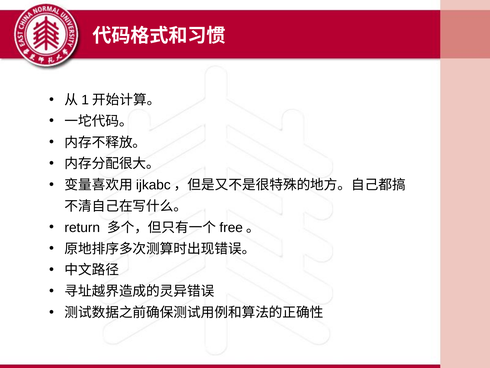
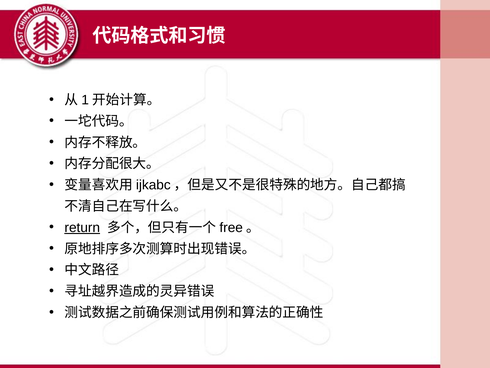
return underline: none -> present
